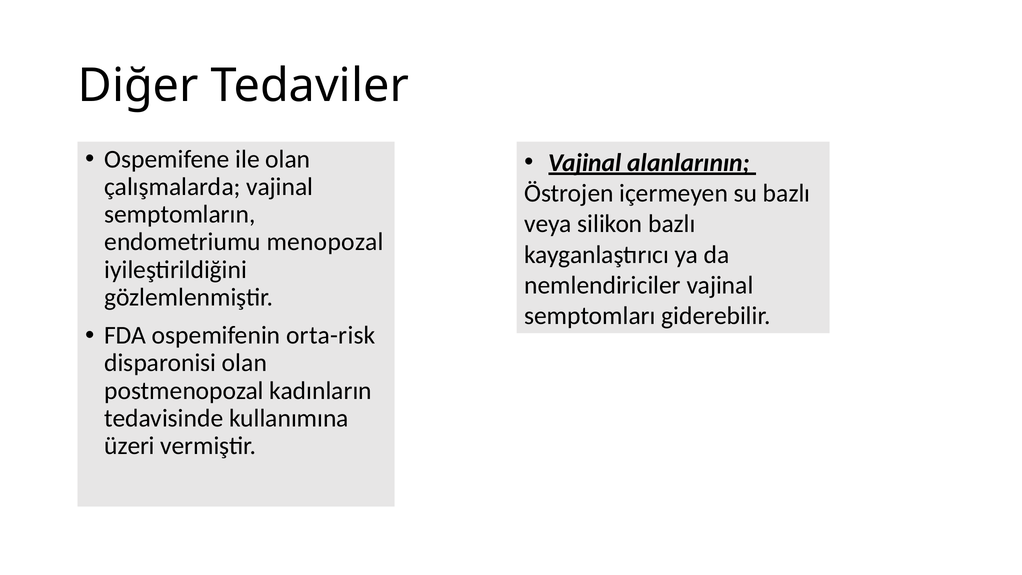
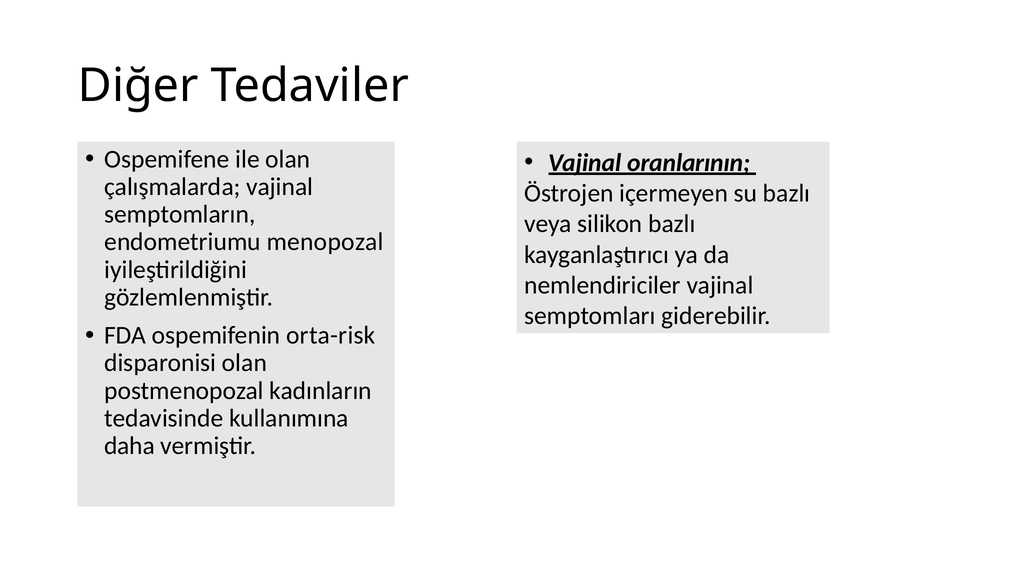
alanlarının: alanlarının -> oranlarının
üzeri: üzeri -> daha
